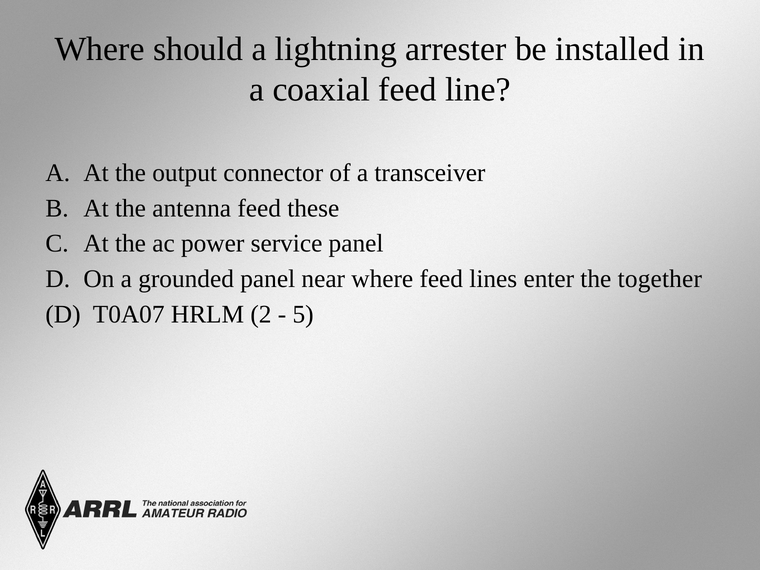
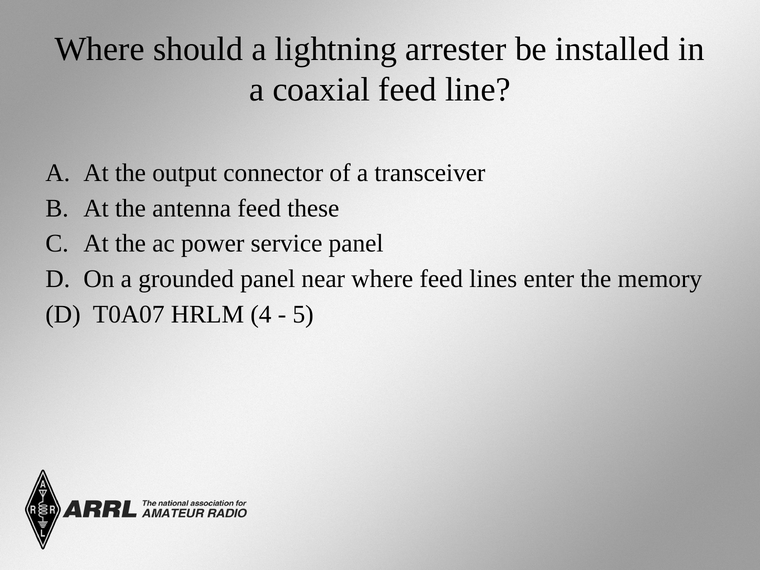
together: together -> memory
2: 2 -> 4
